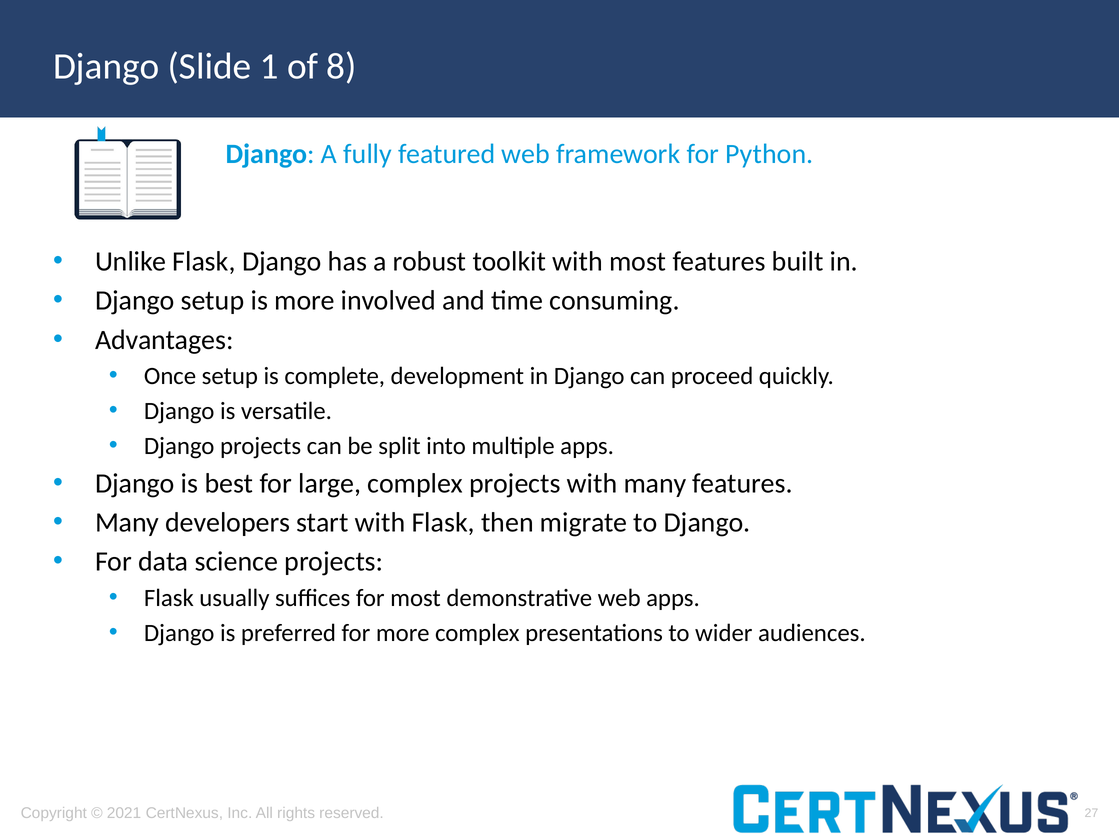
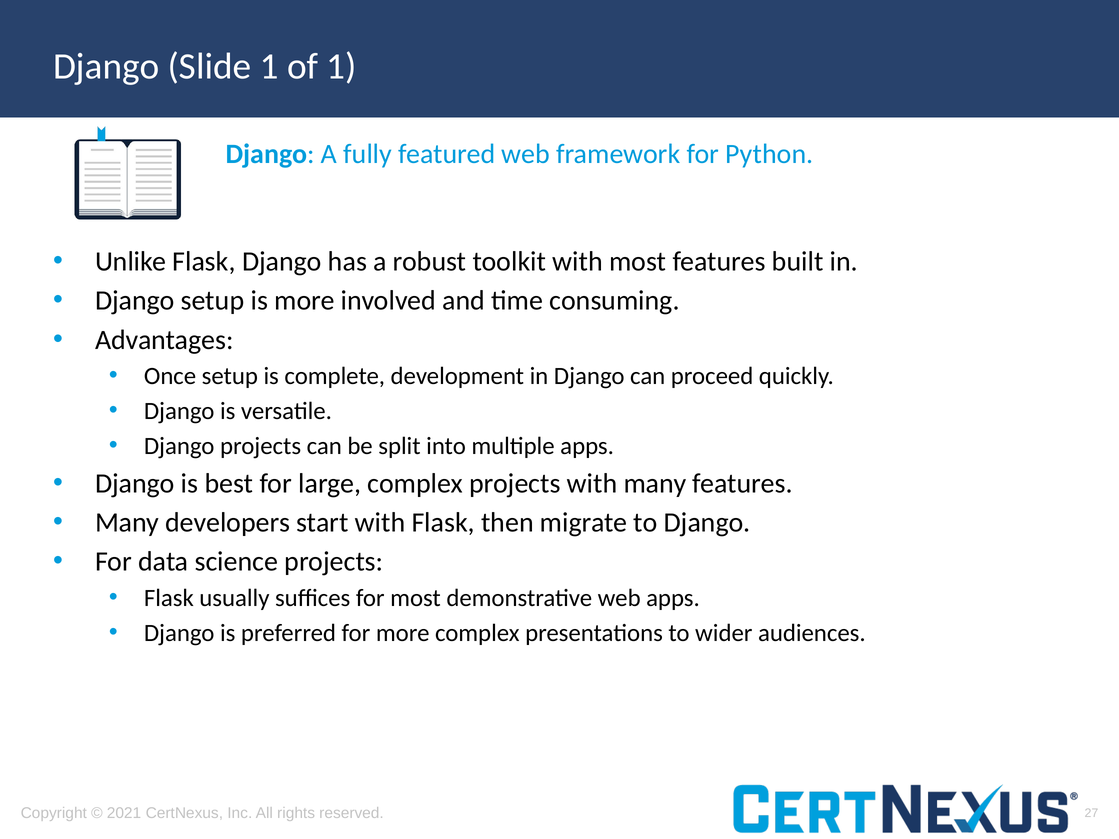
of 8: 8 -> 1
